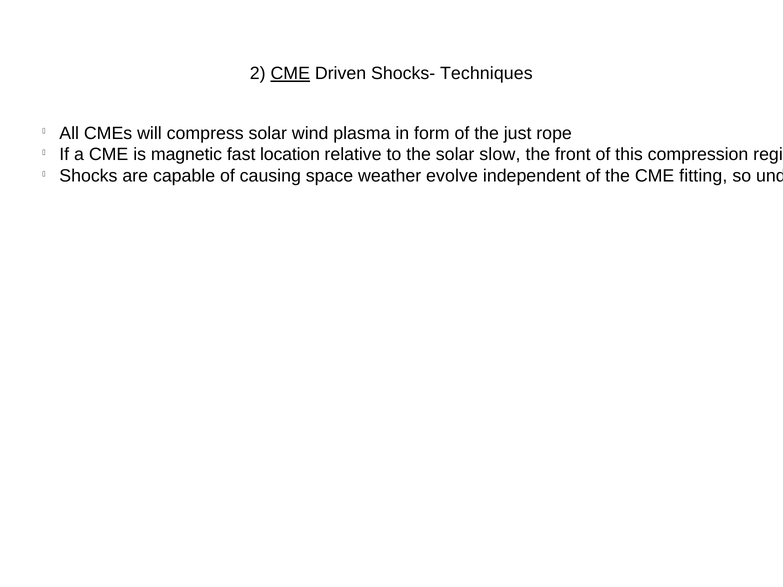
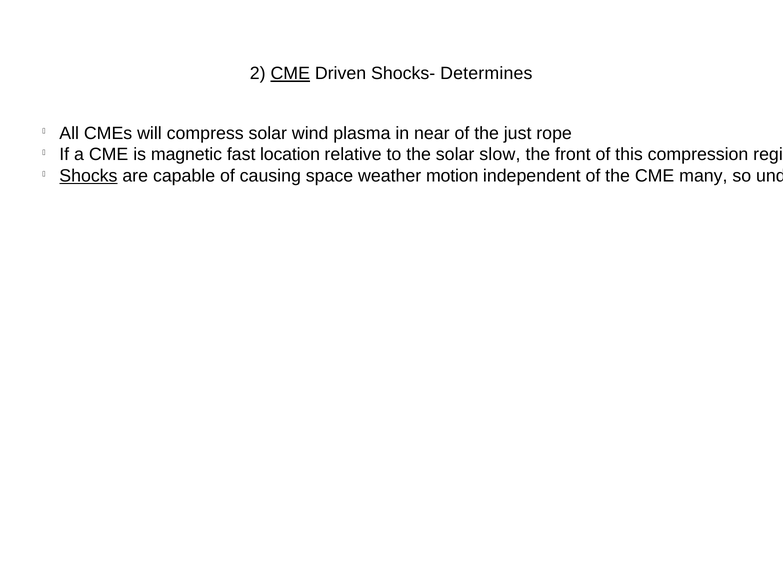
Techniques: Techniques -> Determines
form: form -> near
Shocks underline: none -> present
evolve: evolve -> motion
fitting: fitting -> many
